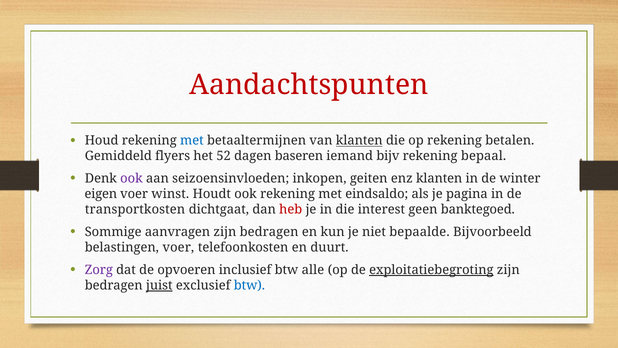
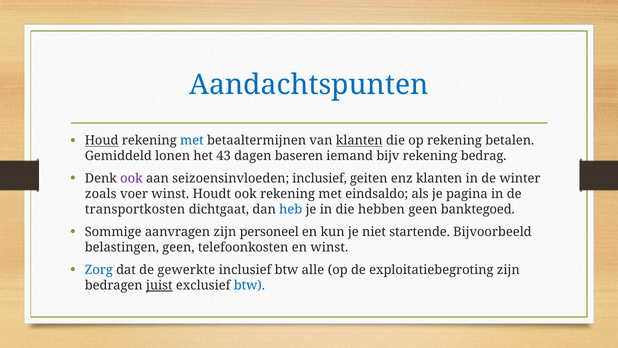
Aandachtspunten colour: red -> blue
Houd underline: none -> present
flyers: flyers -> lonen
52: 52 -> 43
bepaal: bepaal -> bedrag
seizoensinvloeden inkopen: inkopen -> inclusief
eigen: eigen -> zoals
heb colour: red -> blue
interest: interest -> hebben
bedragen at (269, 232): bedragen -> personeel
bepaalde: bepaalde -> startende
belastingen voer: voer -> geen
en duurt: duurt -> winst
Zorg colour: purple -> blue
opvoeren: opvoeren -> gewerkte
exploitatiebegroting underline: present -> none
